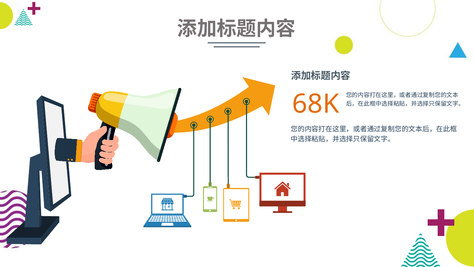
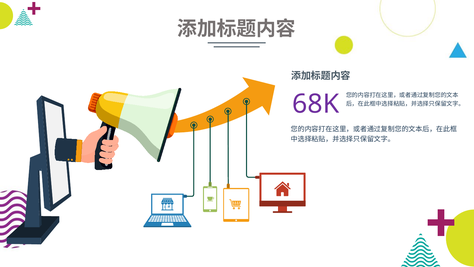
68K colour: orange -> purple
